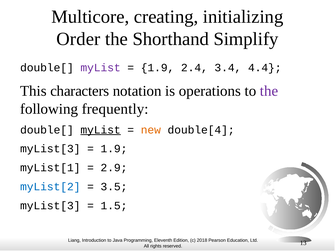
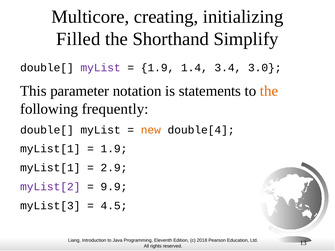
Order: Order -> Filled
2.4: 2.4 -> 1.4
4.4: 4.4 -> 3.0
characters: characters -> parameter
operations: operations -> statements
the at (269, 91) colour: purple -> orange
myList at (101, 130) underline: present -> none
myList[3 at (50, 149): myList[3 -> myList[1
myList[2 colour: blue -> purple
3.5: 3.5 -> 9.9
1.5: 1.5 -> 4.5
